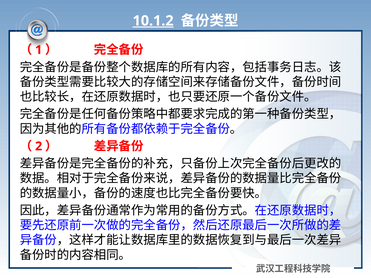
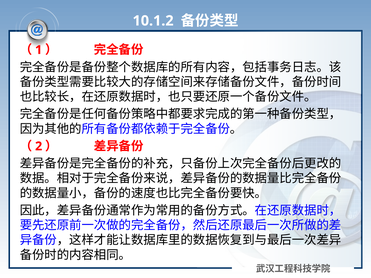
10.1.2 underline: present -> none
